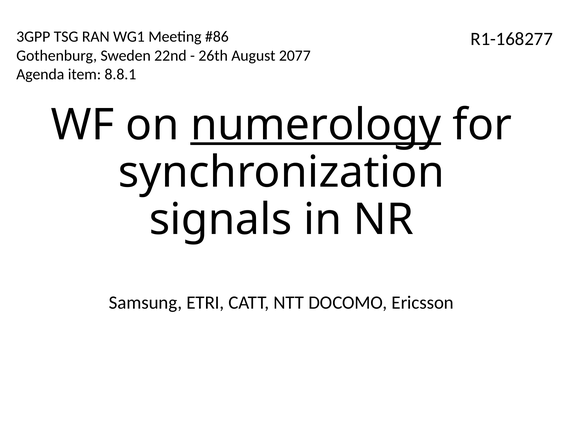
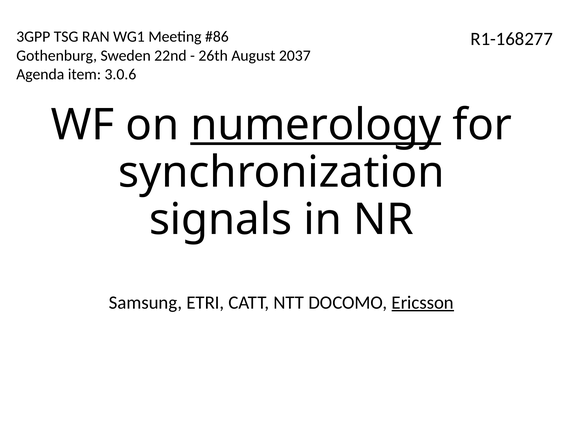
2077: 2077 -> 2037
8.8.1: 8.8.1 -> 3.0.6
Ericsson underline: none -> present
